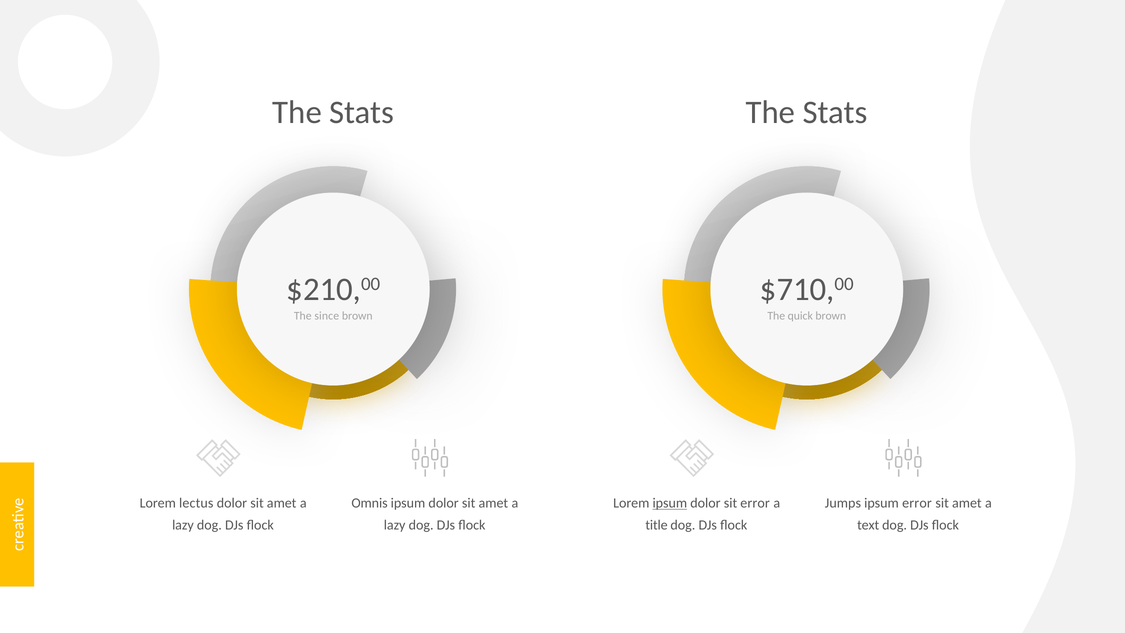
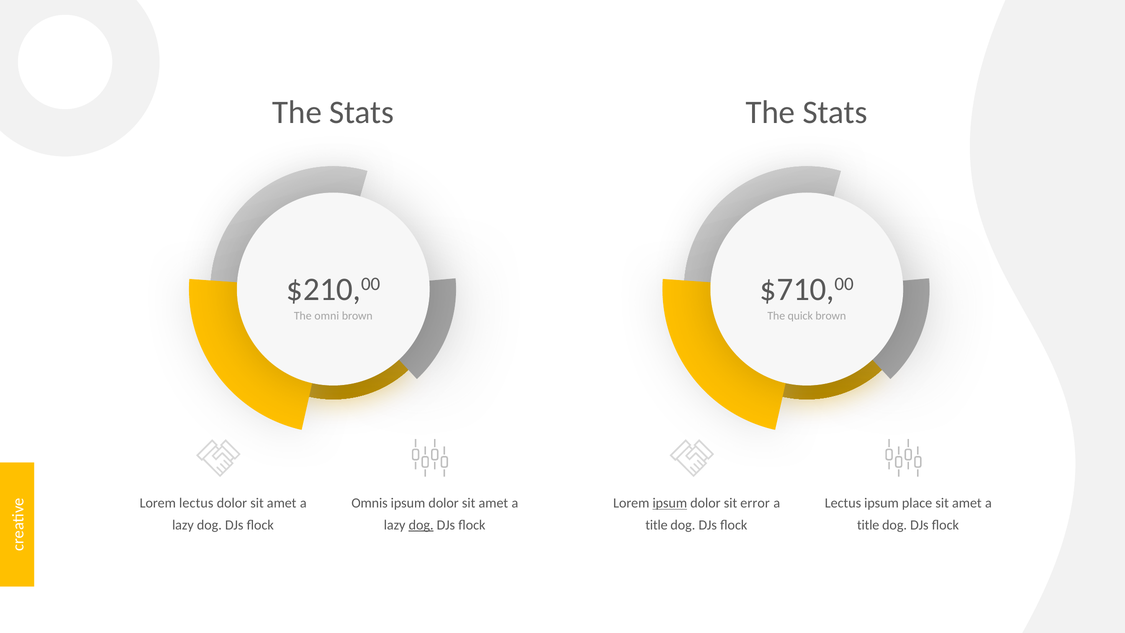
since: since -> omni
Jumps at (843, 503): Jumps -> Lectus
ipsum error: error -> place
dog at (421, 525) underline: none -> present
text at (868, 525): text -> title
